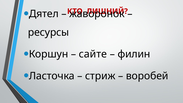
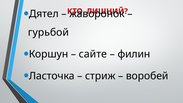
ресурсы: ресурсы -> гурьбой
